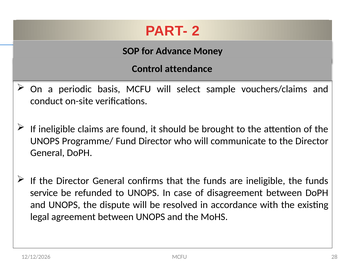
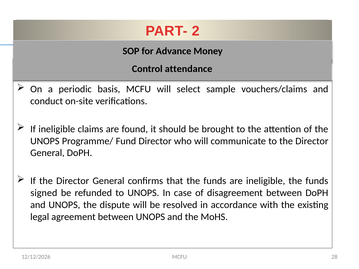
service: service -> signed
